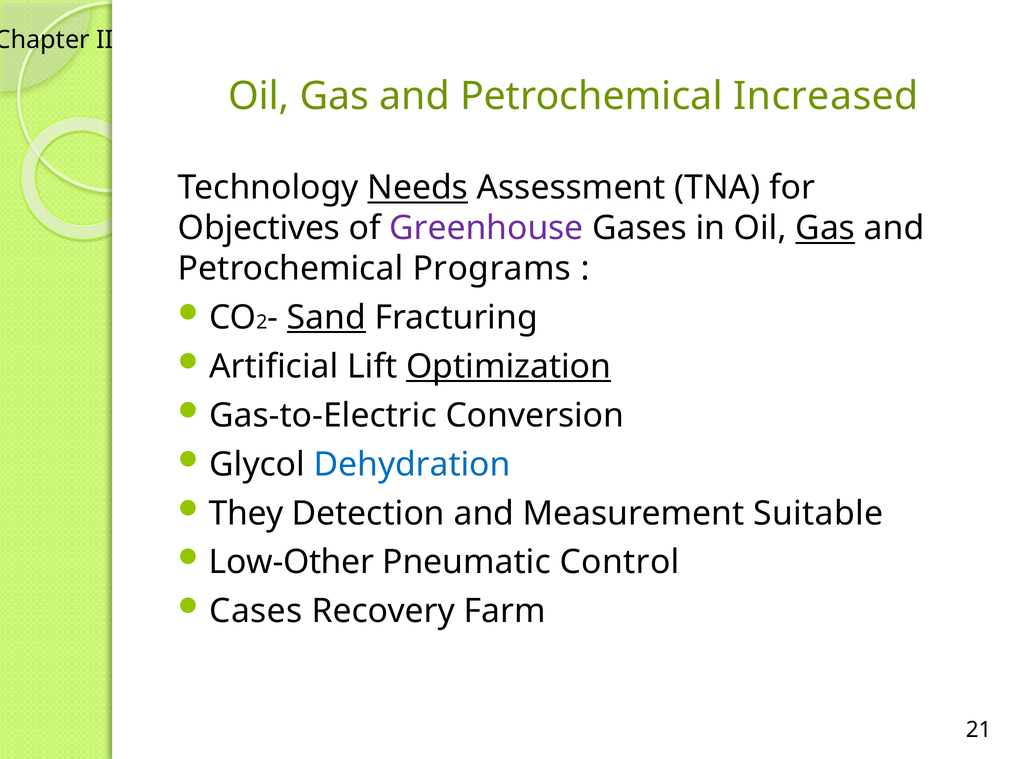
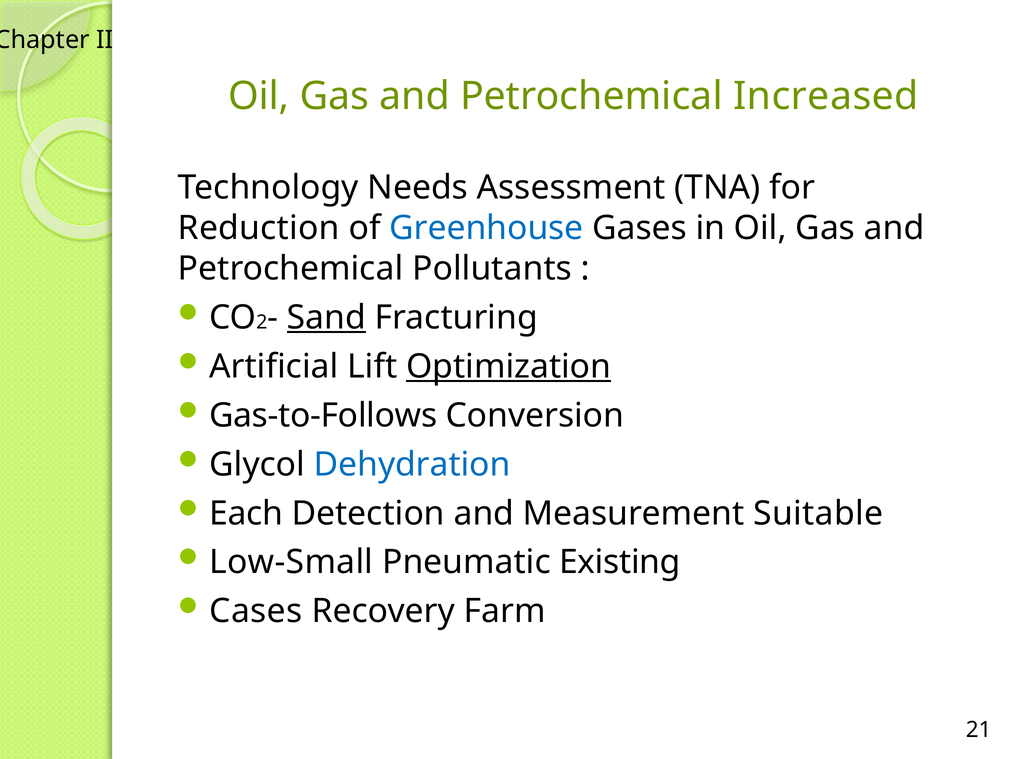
Needs underline: present -> none
Objectives: Objectives -> Reduction
Greenhouse colour: purple -> blue
Gas at (825, 228) underline: present -> none
Programs: Programs -> Pollutants
Gas-to-Electric: Gas-to-Electric -> Gas-to-Follows
They: They -> Each
Low-Other: Low-Other -> Low-Small
Control: Control -> Existing
